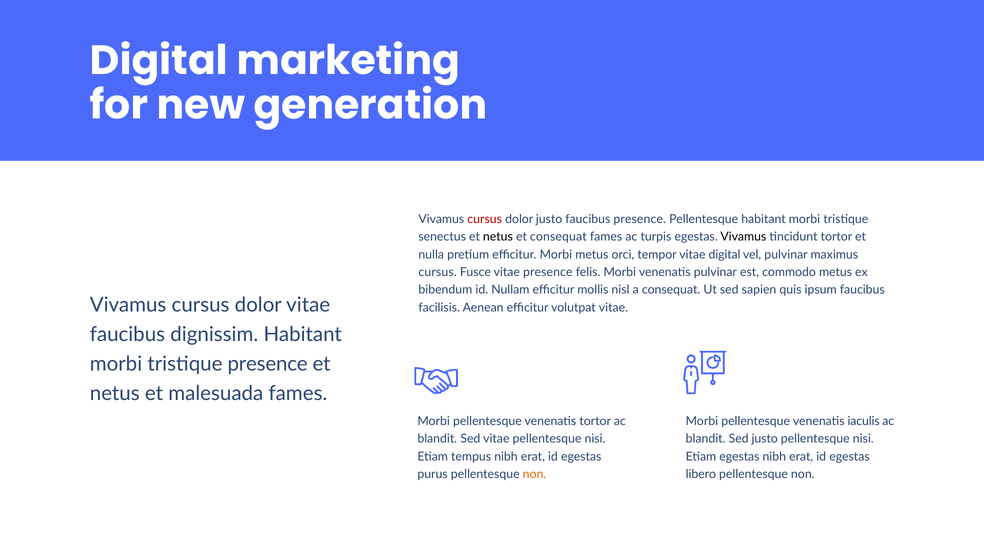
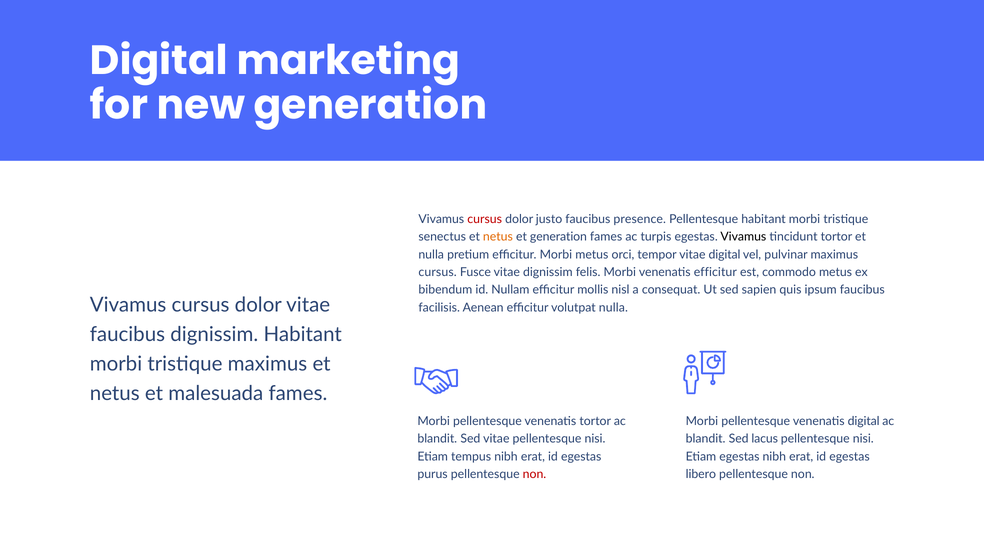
netus at (498, 237) colour: black -> orange
et consequat: consequat -> generation
vitae presence: presence -> dignissim
venenatis pulvinar: pulvinar -> efficitur
volutpat vitae: vitae -> nulla
tristique presence: presence -> maximus
venenatis iaculis: iaculis -> digital
Sed justo: justo -> lacus
non at (534, 475) colour: orange -> red
